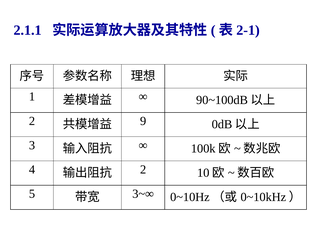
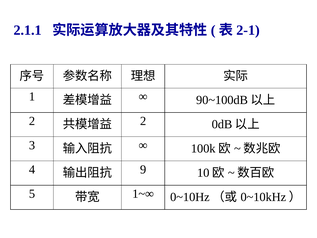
9 at (143, 121): 9 -> 2
2 at (143, 169): 2 -> 9
3~∞: 3~∞ -> 1~∞
